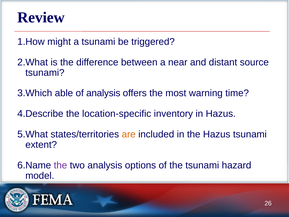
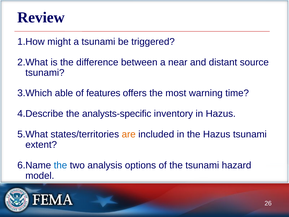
of analysis: analysis -> features
location-specific: location-specific -> analysts-specific
the at (60, 165) colour: purple -> blue
